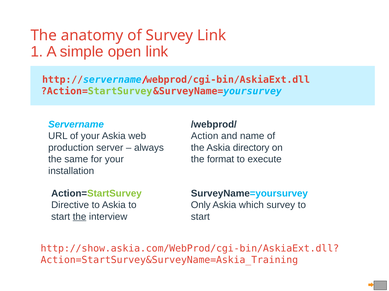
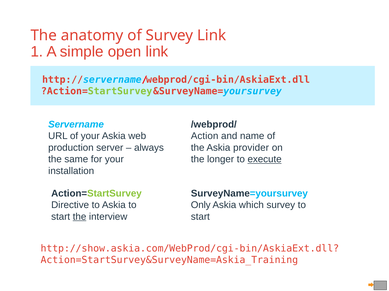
directory: directory -> provider
format: format -> longer
execute underline: none -> present
